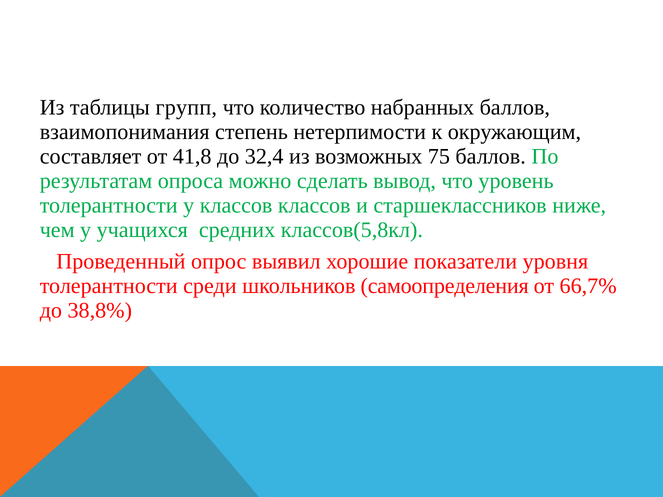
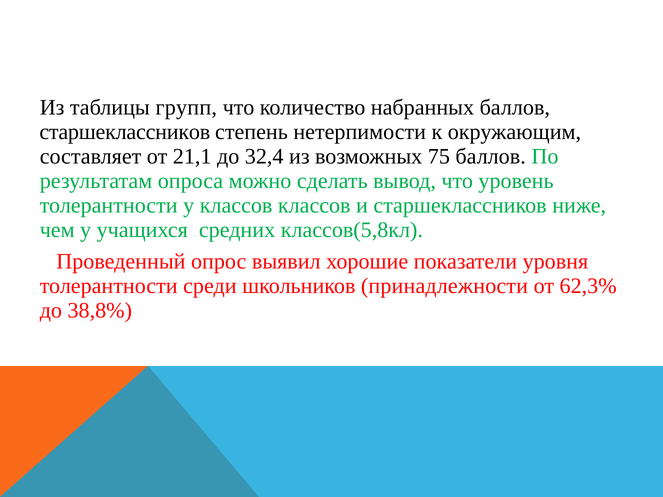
взаимопонимания at (125, 132): взаимопонимания -> старшеклассников
41,8: 41,8 -> 21,1
самоопределения: самоопределения -> принадлежности
66,7%: 66,7% -> 62,3%
